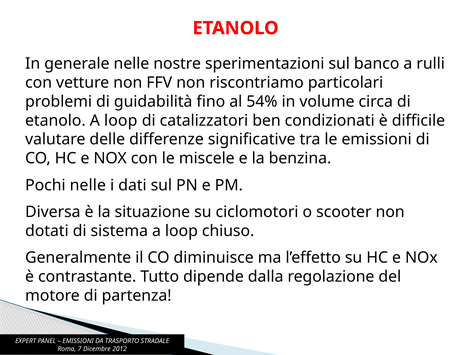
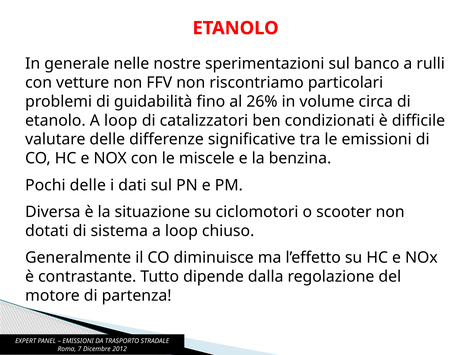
54%: 54% -> 26%
Pochi nelle: nelle -> delle
